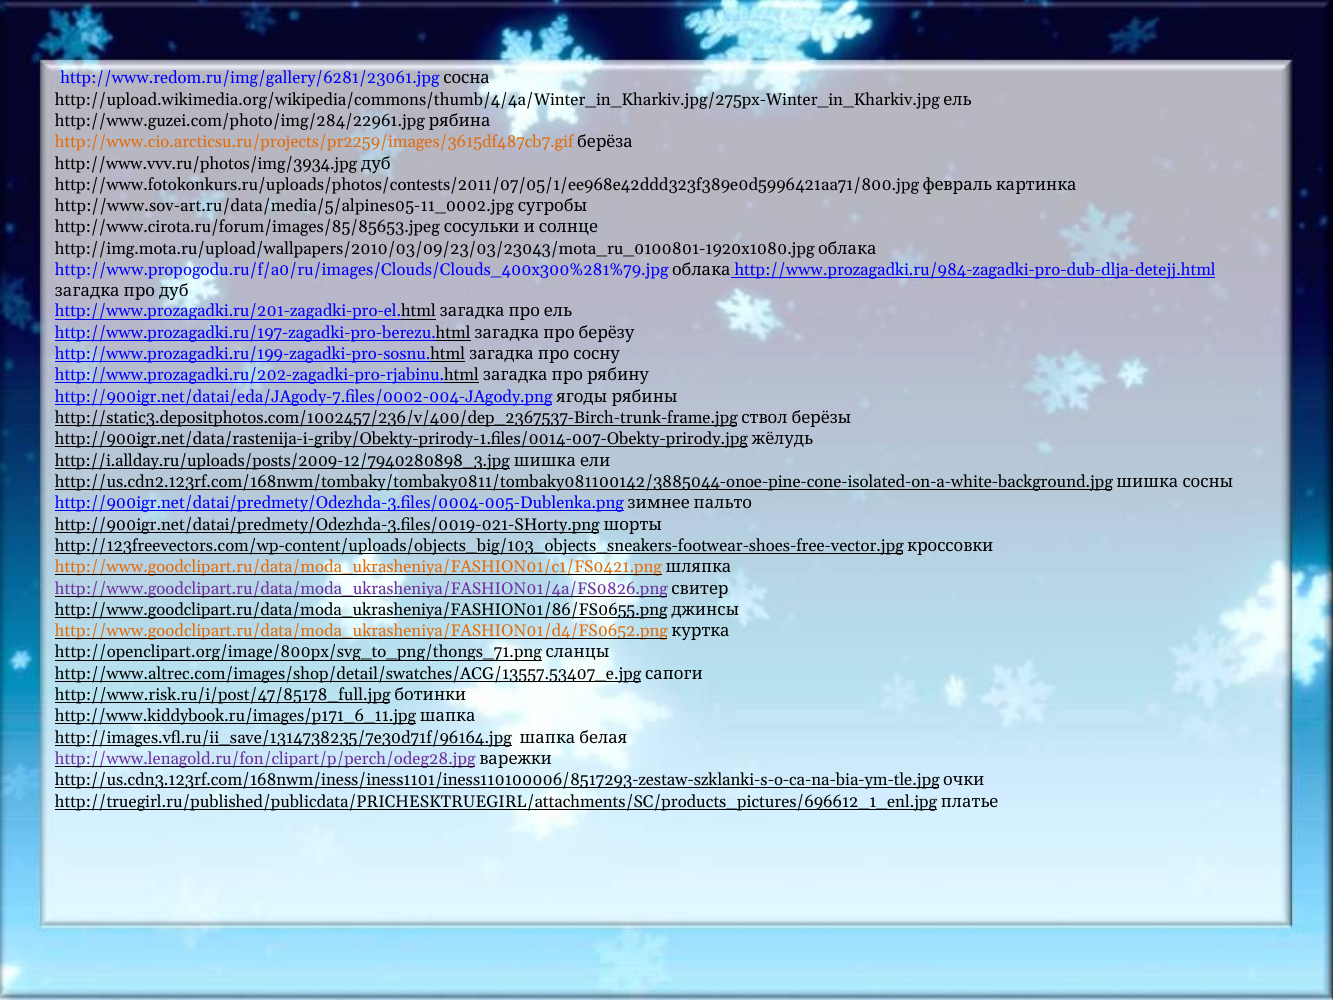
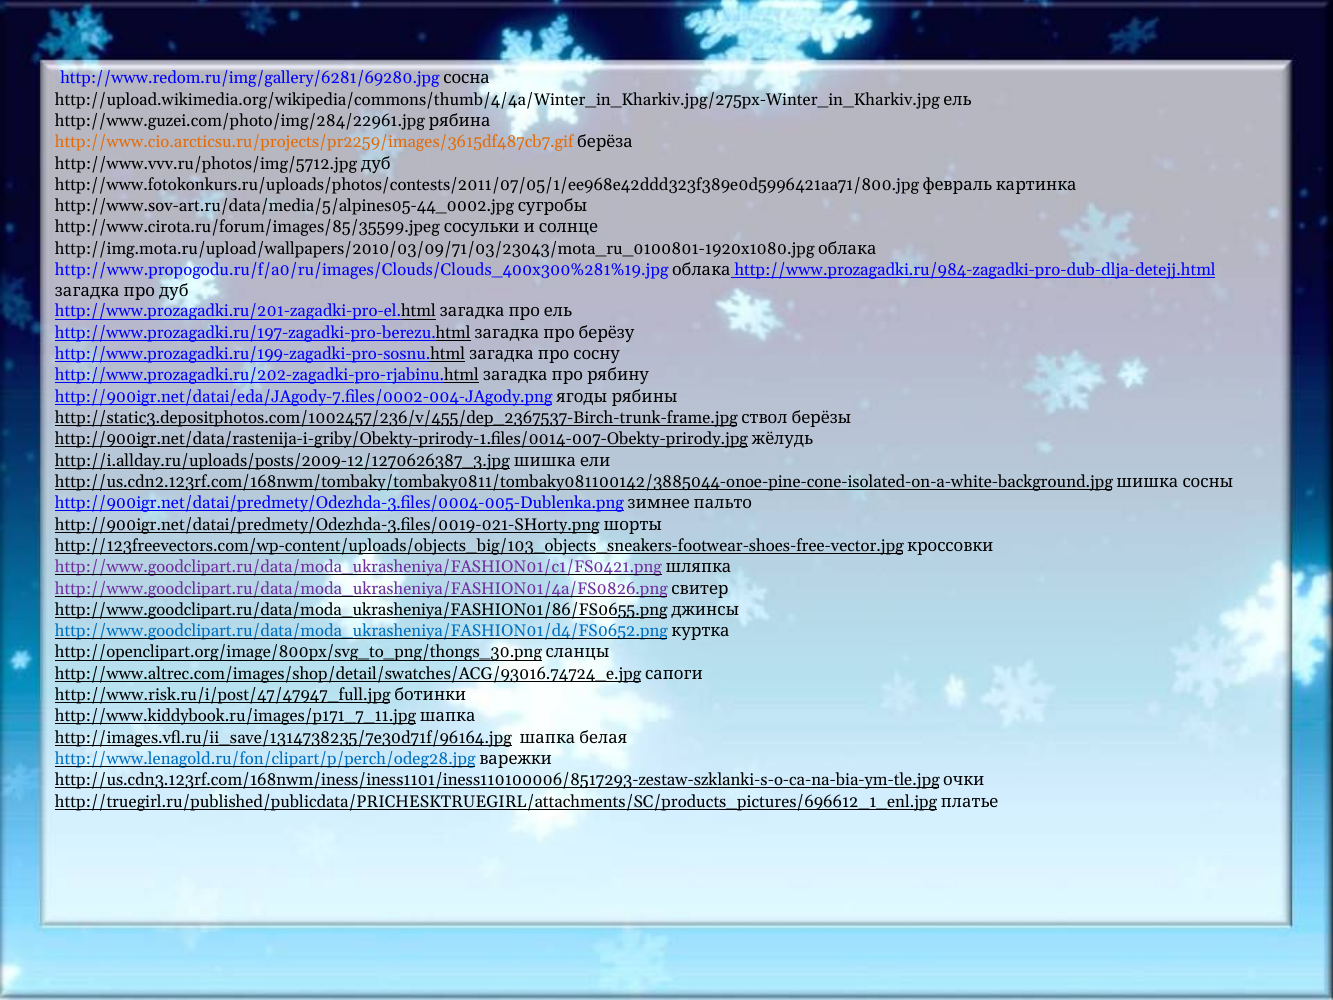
http://www.redom.ru/img/gallery/6281/23061.jpg: http://www.redom.ru/img/gallery/6281/23061.jpg -> http://www.redom.ru/img/gallery/6281/69280.jpg
http://www.vvv.ru/photos/img/3934.jpg: http://www.vvv.ru/photos/img/3934.jpg -> http://www.vvv.ru/photos/img/5712.jpg
http://www.sov-art.ru/data/media/5/alpines05-11_0002.jpg: http://www.sov-art.ru/data/media/5/alpines05-11_0002.jpg -> http://www.sov-art.ru/data/media/5/alpines05-44_0002.jpg
http://www.cirota.ru/forum/images/85/85653.jpeg: http://www.cirota.ru/forum/images/85/85653.jpeg -> http://www.cirota.ru/forum/images/85/35599.jpeg
http://img.mota.ru/upload/wallpapers/2010/03/09/23/03/23043/mota_ru_0100801-1920x1080.jpg: http://img.mota.ru/upload/wallpapers/2010/03/09/23/03/23043/mota_ru_0100801-1920x1080.jpg -> http://img.mota.ru/upload/wallpapers/2010/03/09/71/03/23043/mota_ru_0100801-1920x1080.jpg
http://www.propogodu.ru/f/a0/ru/images/Clouds/Clouds_400x300%281%79.jpg: http://www.propogodu.ru/f/a0/ru/images/Clouds/Clouds_400x300%281%79.jpg -> http://www.propogodu.ru/f/a0/ru/images/Clouds/Clouds_400x300%281%19.jpg
http://static3.depositphotos.com/1002457/236/v/400/dep_2367537-Birch-trunk-frame.jpg: http://static3.depositphotos.com/1002457/236/v/400/dep_2367537-Birch-trunk-frame.jpg -> http://static3.depositphotos.com/1002457/236/v/455/dep_2367537-Birch-trunk-frame.jpg
http://i.allday.ru/uploads/posts/2009-12/7940280898_3.jpg: http://i.allday.ru/uploads/posts/2009-12/7940280898_3.jpg -> http://i.allday.ru/uploads/posts/2009-12/1270626387_3.jpg
http://www.goodclipart.ru/data/moda_ukrasheniya/FASHION01/c1/FS0421.png colour: orange -> purple
http://www.goodclipart.ru/data/moda_ukrasheniya/FASHION01/d4/FS0652.png colour: orange -> blue
http://openclipart.org/image/800px/svg_to_png/thongs_71.png: http://openclipart.org/image/800px/svg_to_png/thongs_71.png -> http://openclipart.org/image/800px/svg_to_png/thongs_30.png
http://www.altrec.com/images/shop/detail/swatches/ACG/13557.53407_e.jpg: http://www.altrec.com/images/shop/detail/swatches/ACG/13557.53407_e.jpg -> http://www.altrec.com/images/shop/detail/swatches/ACG/93016.74724_e.jpg
http://www.risk.ru/i/post/47/85178_full.jpg: http://www.risk.ru/i/post/47/85178_full.jpg -> http://www.risk.ru/i/post/47/47947_full.jpg
http://www.kiddybook.ru/images/p171_6_11.jpg: http://www.kiddybook.ru/images/p171_6_11.jpg -> http://www.kiddybook.ru/images/p171_7_11.jpg
http://www.lenagold.ru/fon/clipart/p/perch/odeg28.jpg colour: purple -> blue
